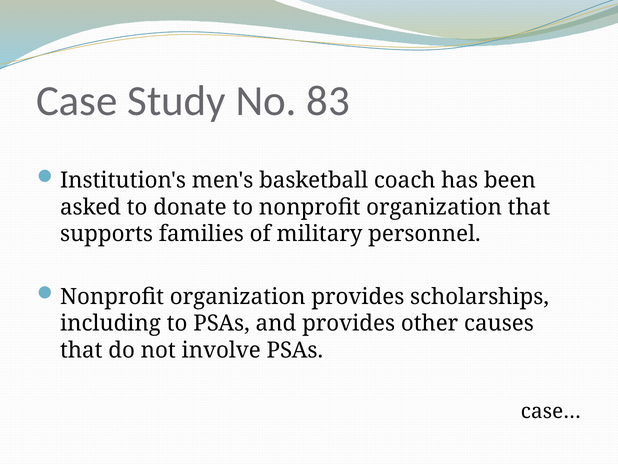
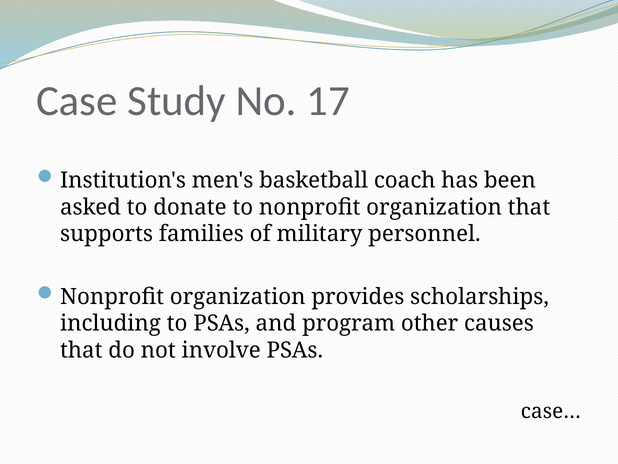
83: 83 -> 17
and provides: provides -> program
